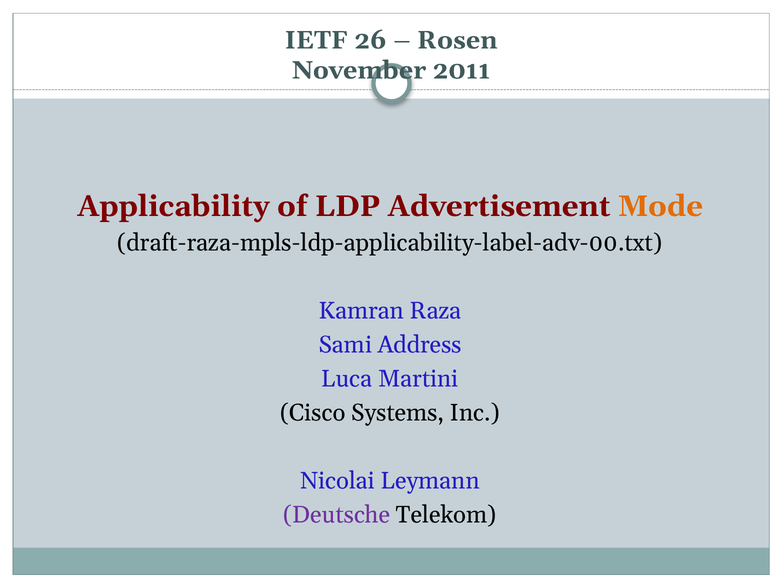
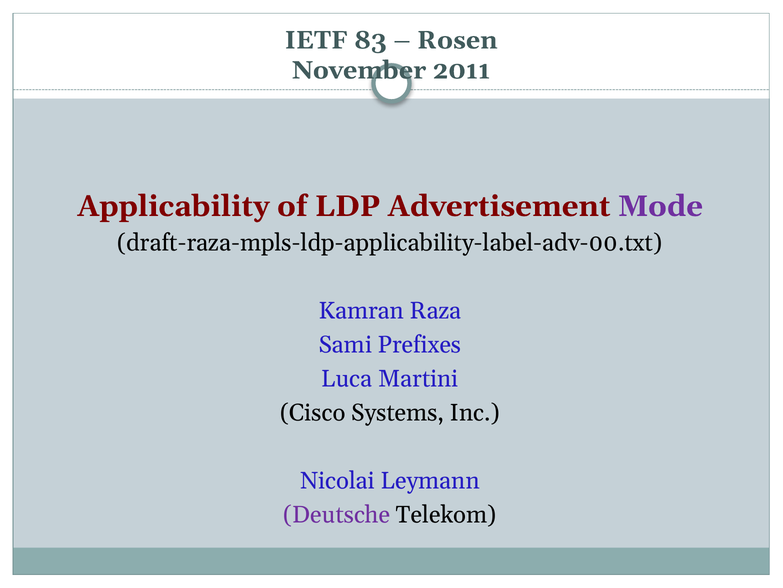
26: 26 -> 83
Mode colour: orange -> purple
Address: Address -> Prefixes
